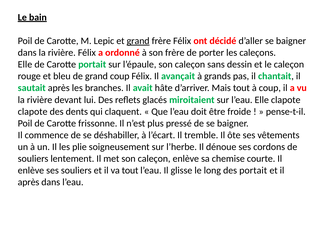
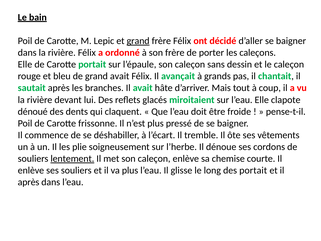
grand coup: coup -> avait
clapote at (33, 111): clapote -> dénoué
lentement underline: none -> present
va tout: tout -> plus
